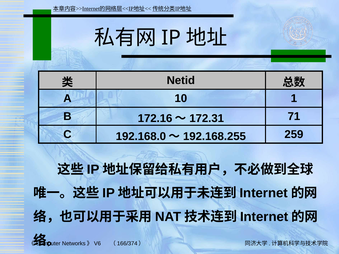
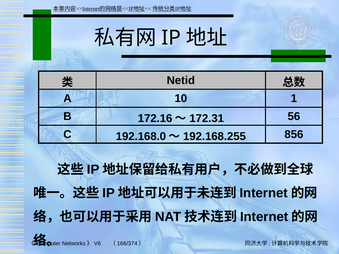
71: 71 -> 56
259: 259 -> 856
